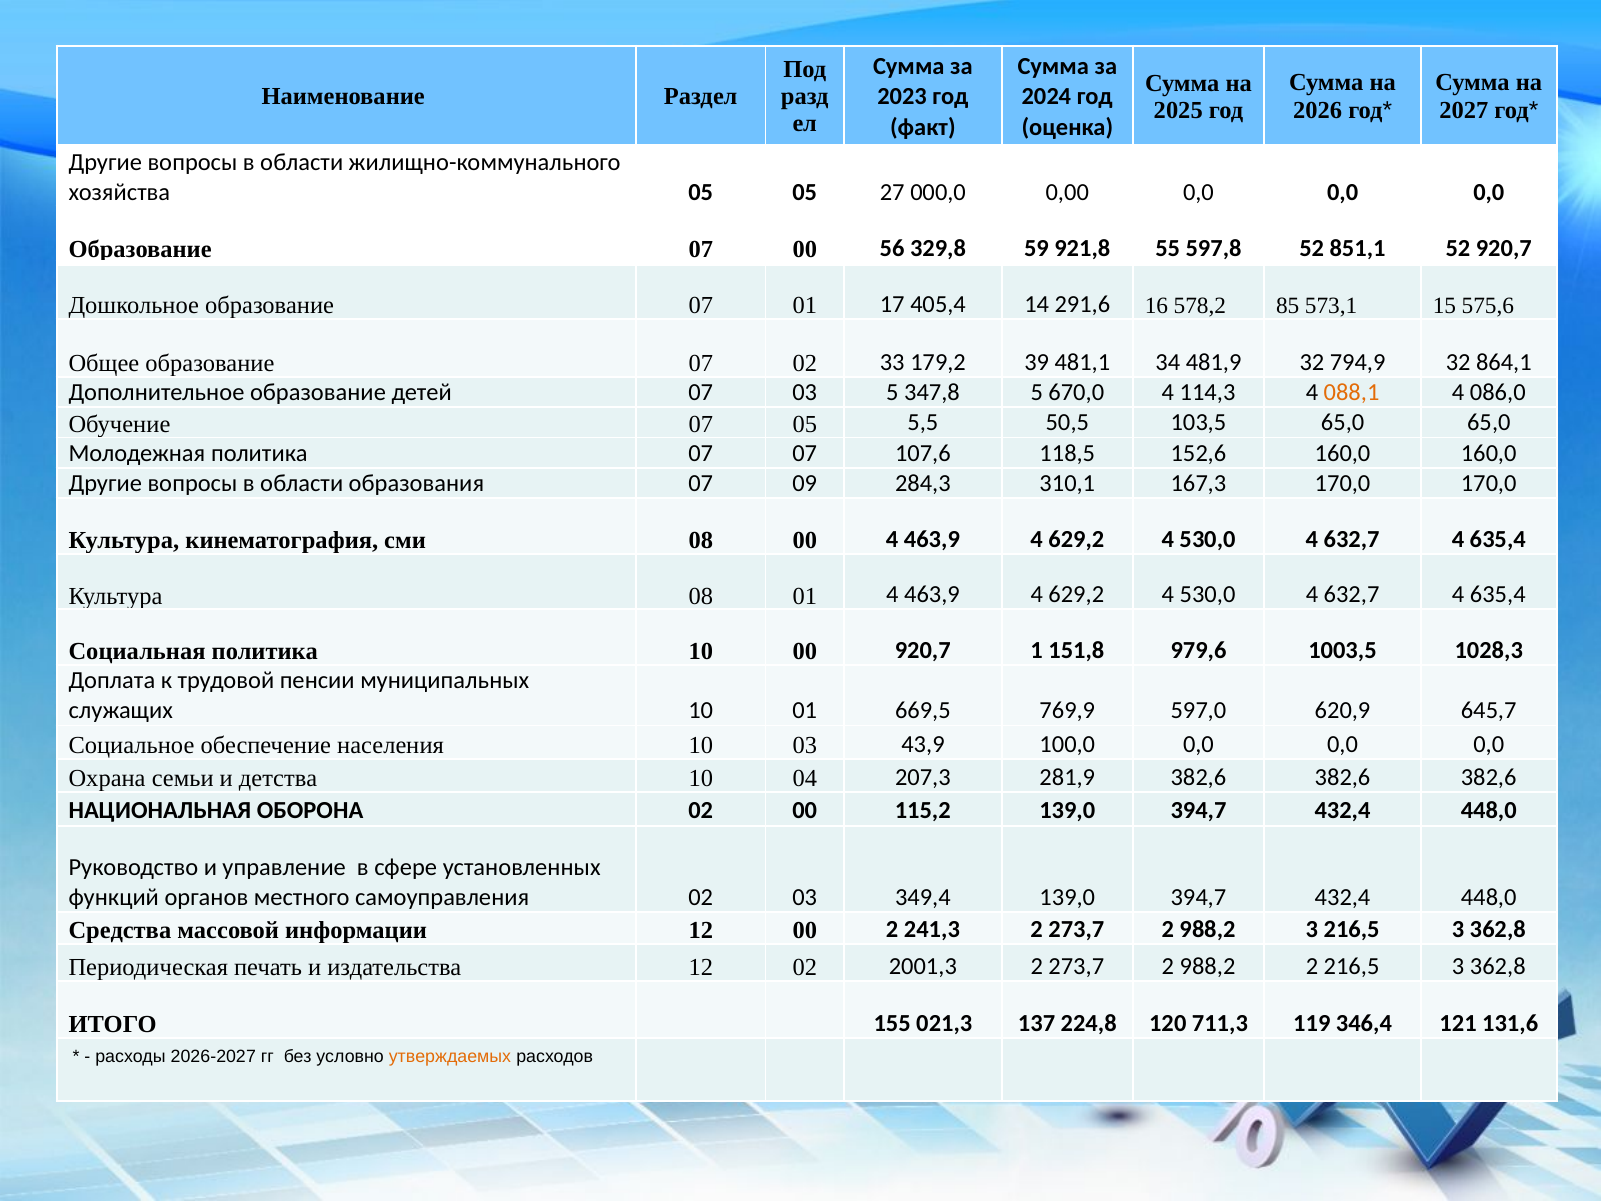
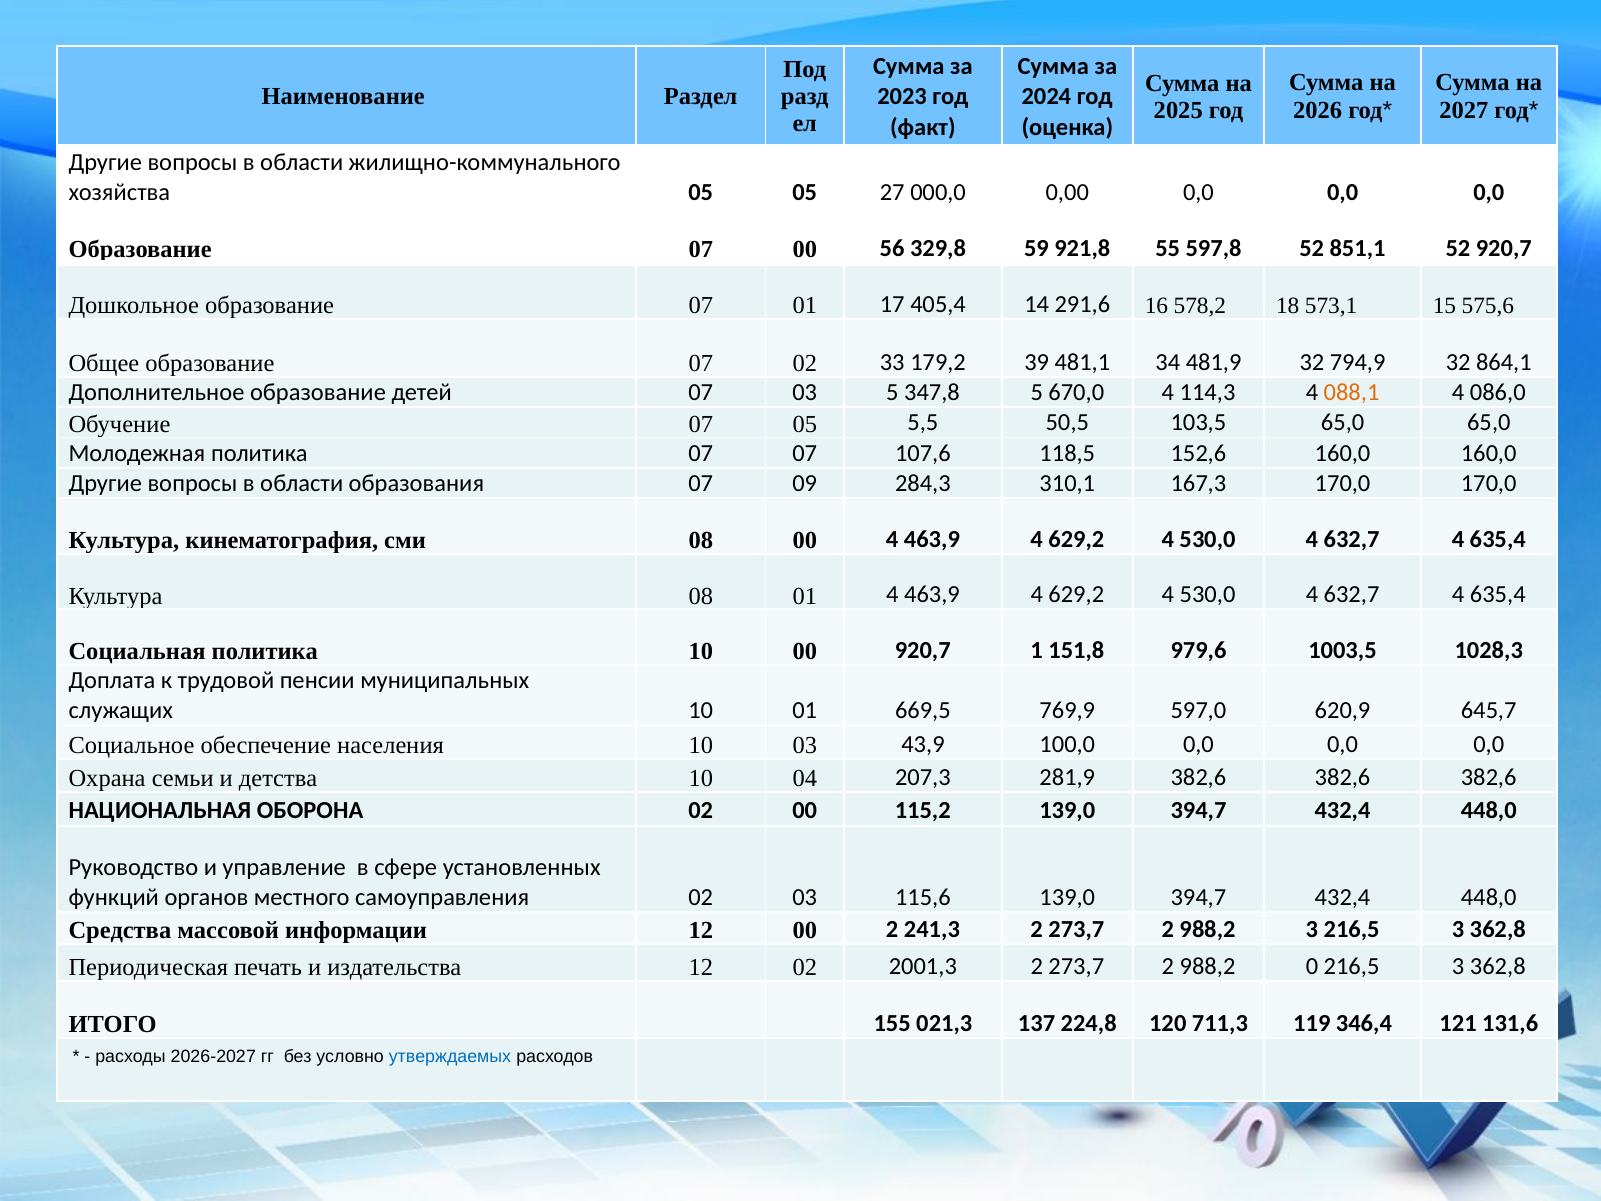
85: 85 -> 18
349,4: 349,4 -> 115,6
988,2 2: 2 -> 0
утверждаемых colour: orange -> blue
